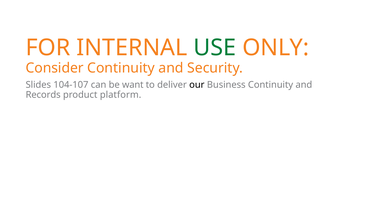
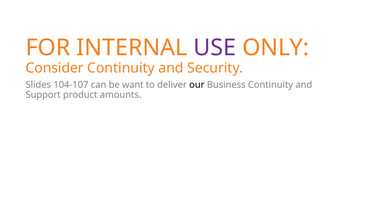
USE colour: green -> purple
Records: Records -> Support
platform: platform -> amounts
